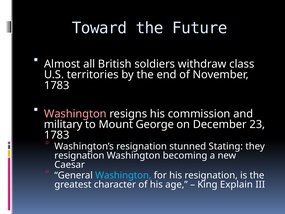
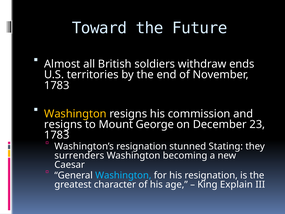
class: class -> ends
Washington at (75, 114) colour: pink -> yellow
military at (63, 124): military -> resigns
resignation at (79, 155): resignation -> surrenders
